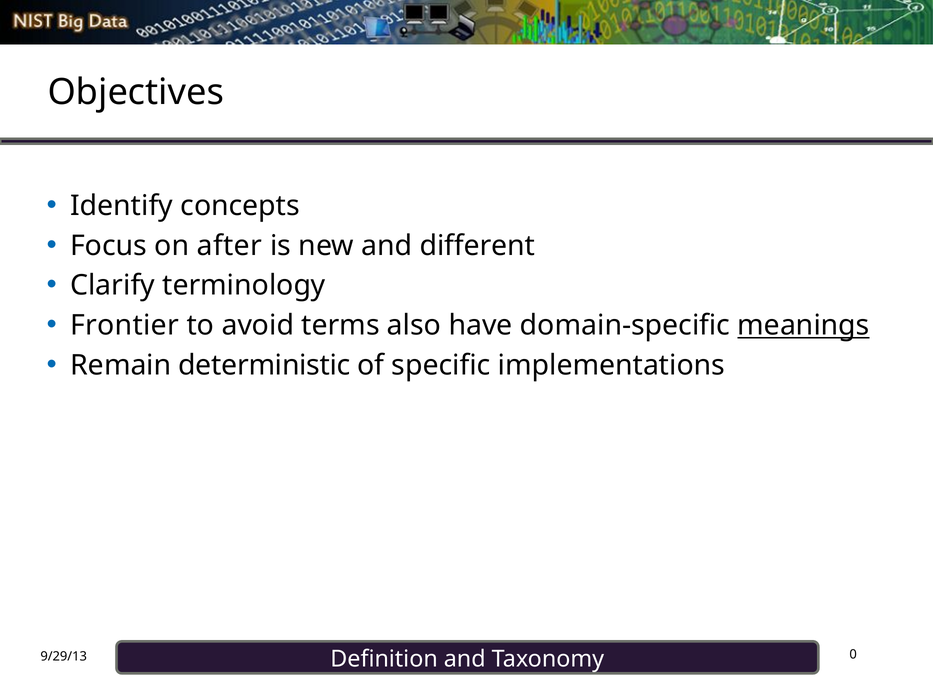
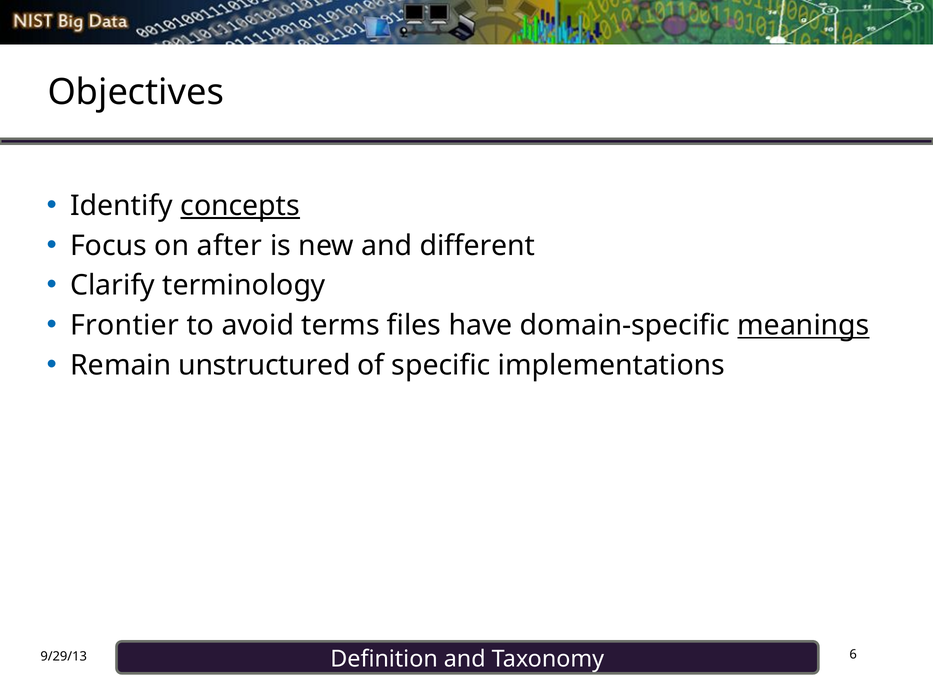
concepts underline: none -> present
also: also -> files
deterministic: deterministic -> unstructured
0: 0 -> 6
